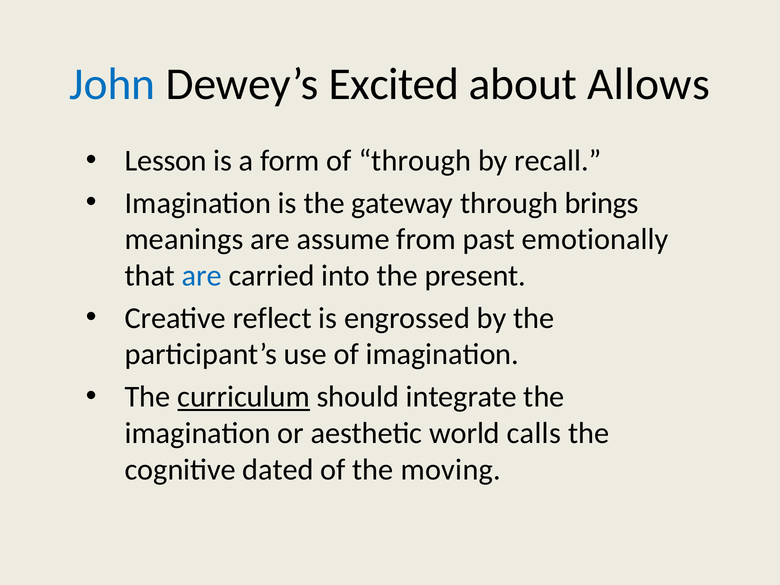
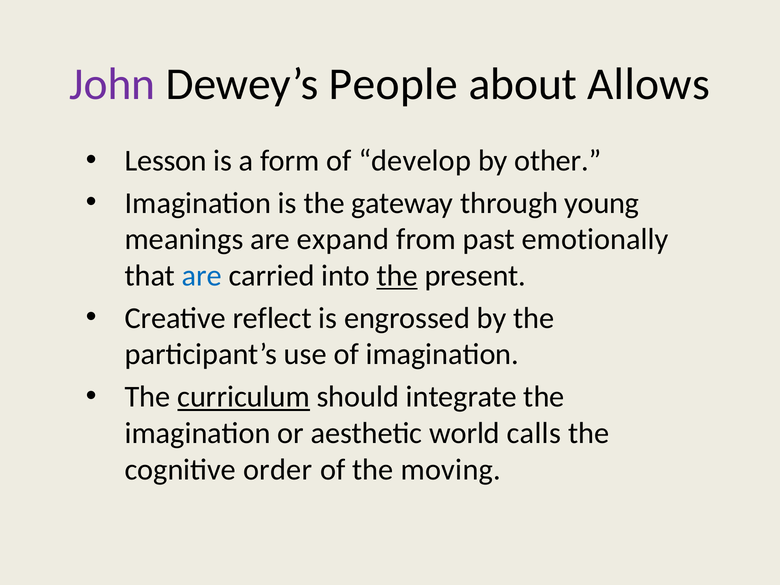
John colour: blue -> purple
Excited: Excited -> People
of through: through -> develop
recall: recall -> other
brings: brings -> young
assume: assume -> expand
the at (397, 276) underline: none -> present
dated: dated -> order
